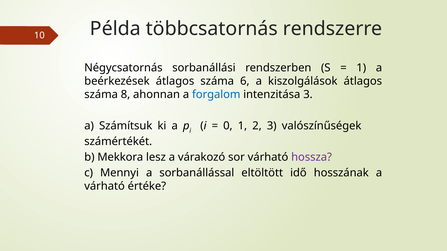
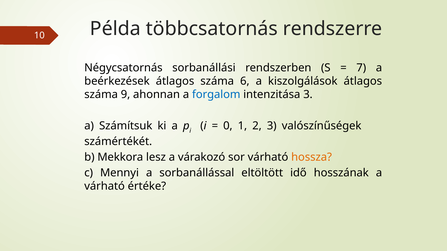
1 at (361, 68): 1 -> 7
8: 8 -> 9
hossza colour: purple -> orange
